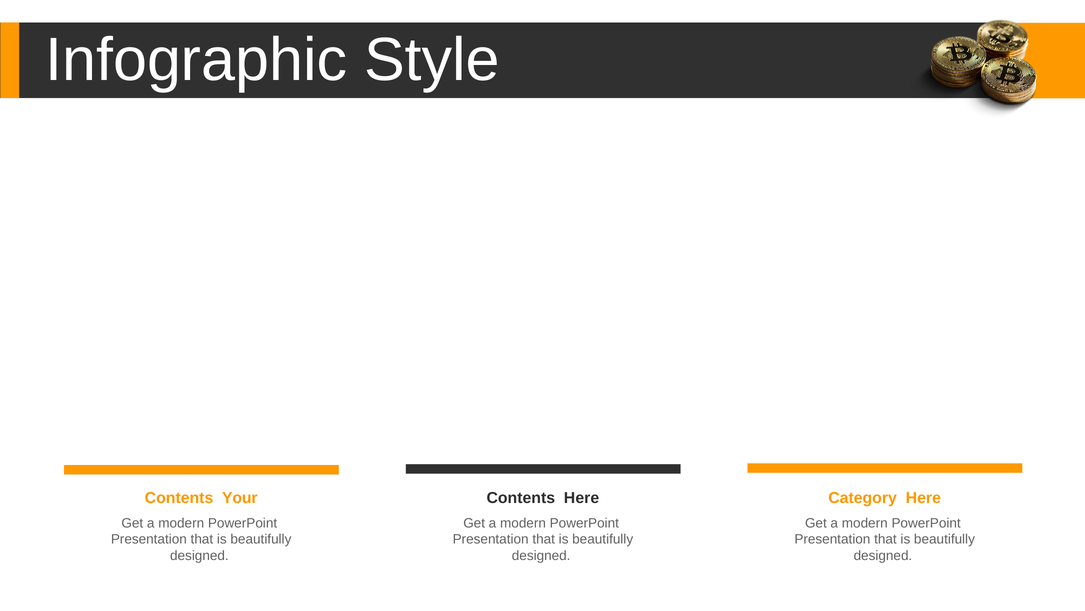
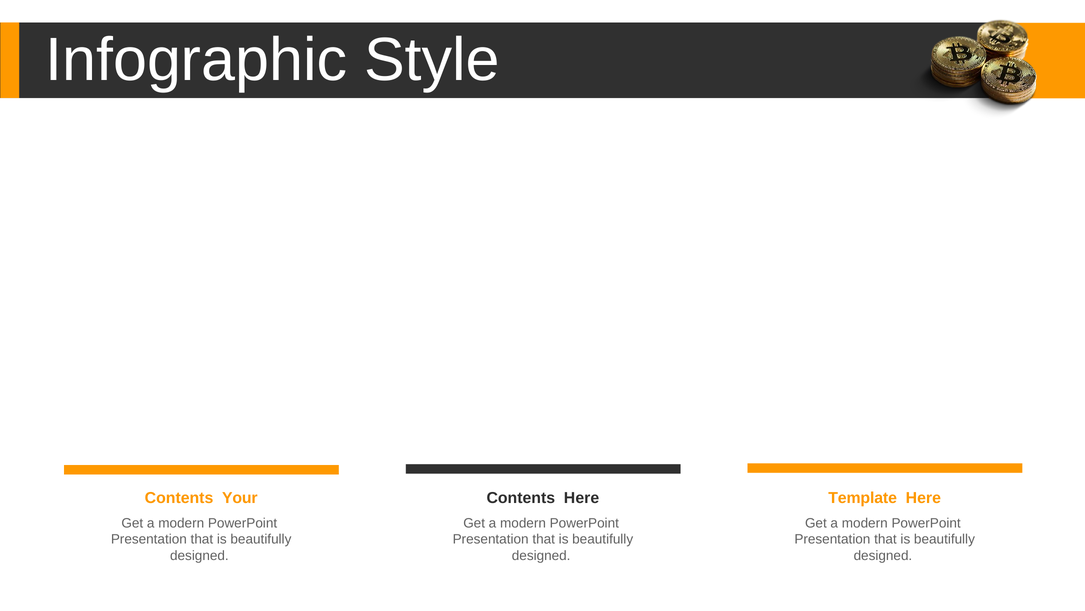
Category: Category -> Template
